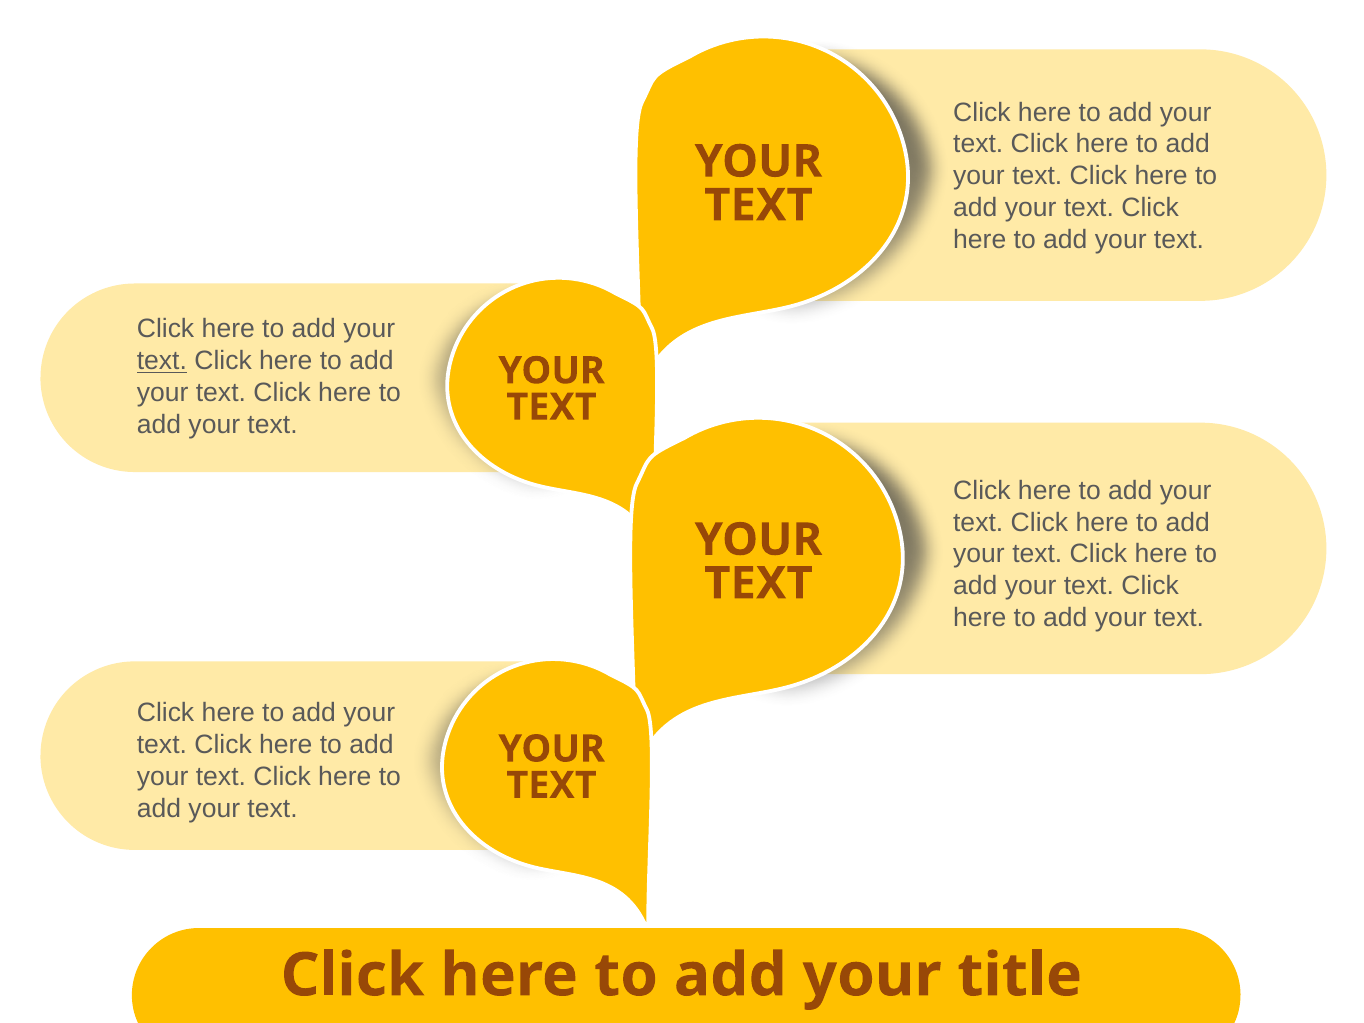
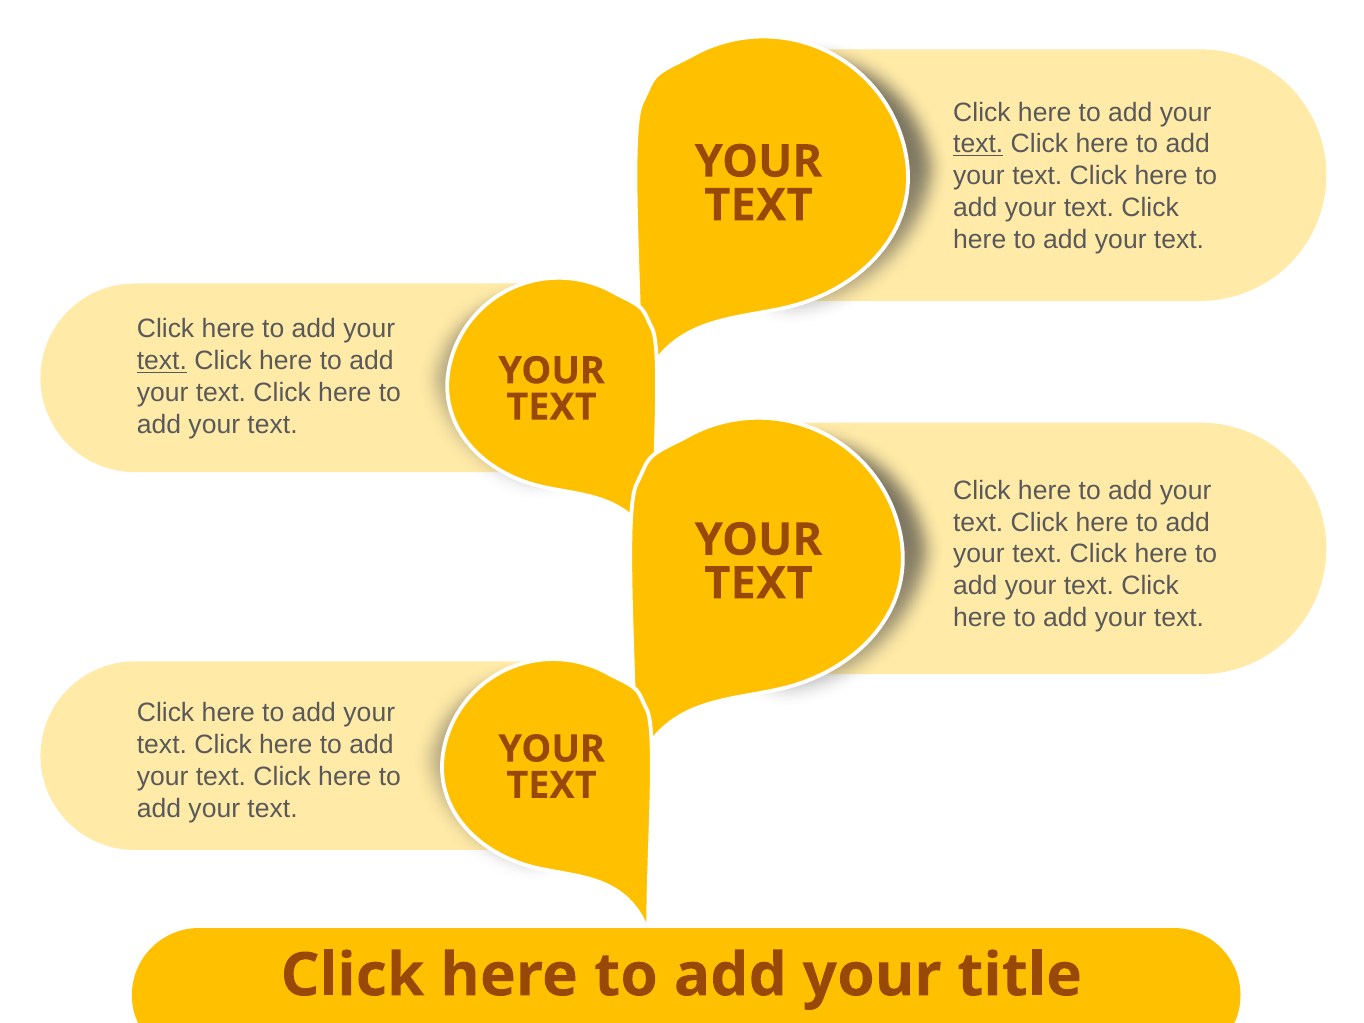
text at (978, 144) underline: none -> present
